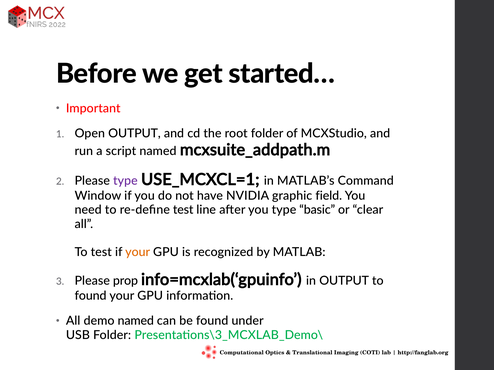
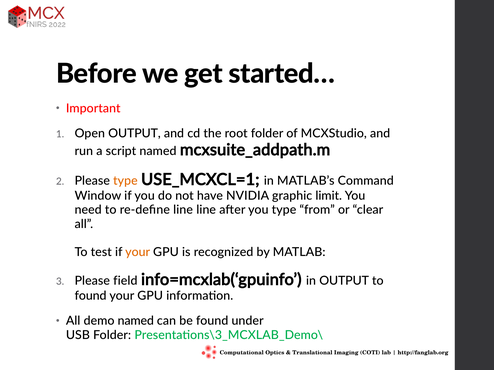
type at (125, 181) colour: purple -> orange
field: field -> limit
re-define test: test -> line
basic: basic -> from
prop: prop -> field
